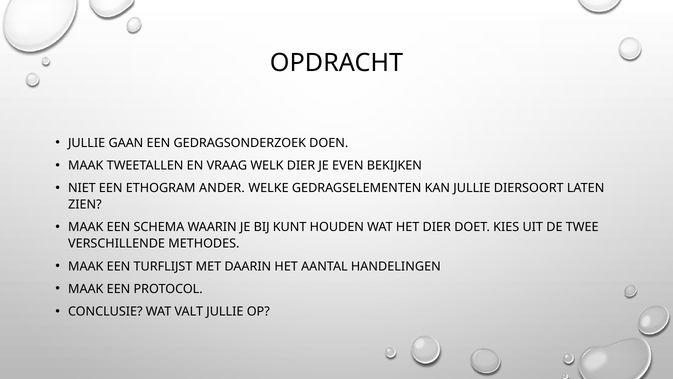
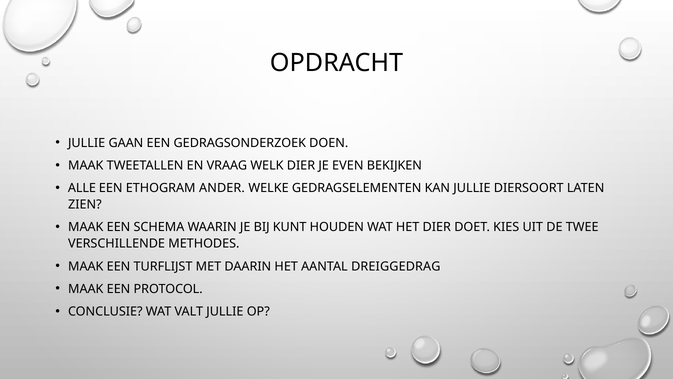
NIET: NIET -> ALLE
HANDELINGEN: HANDELINGEN -> DREIGGEDRAG
